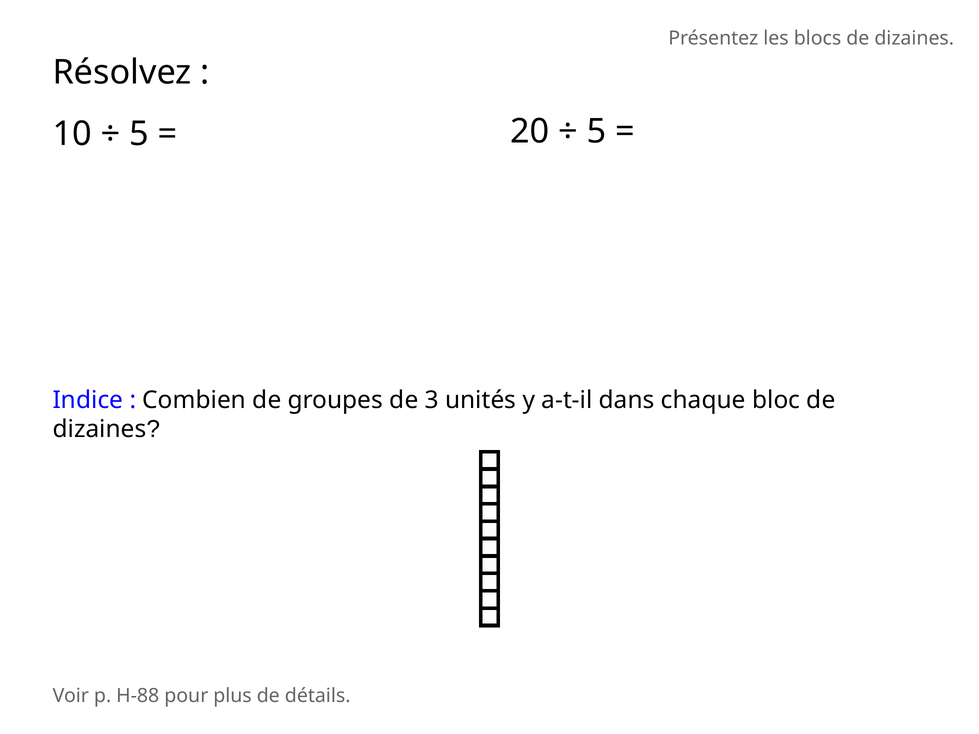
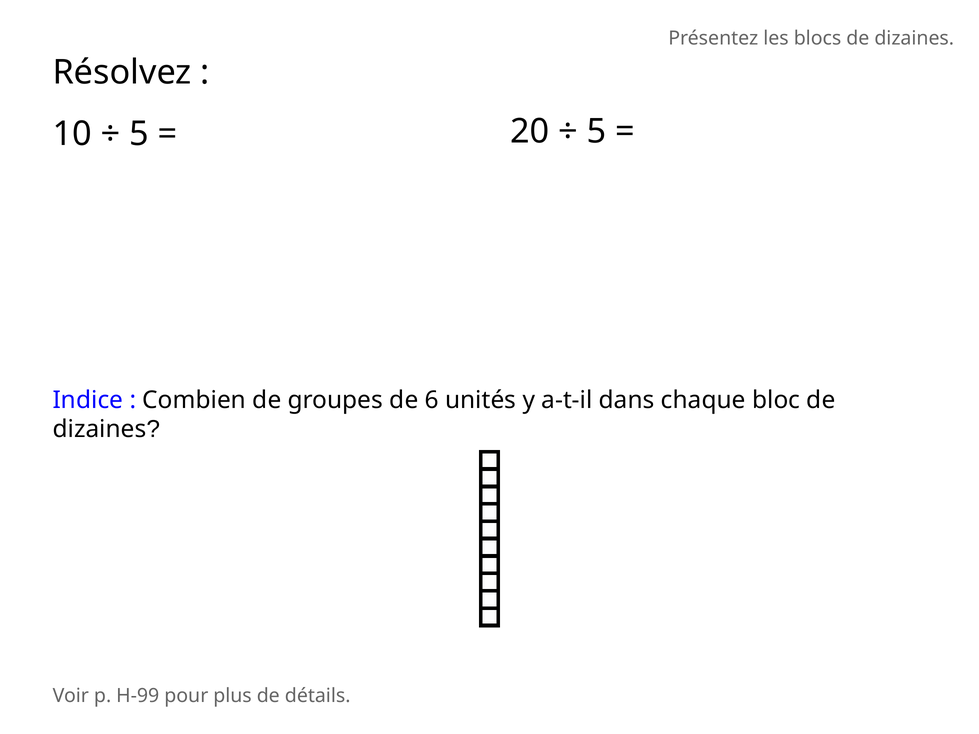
3: 3 -> 6
H-88: H-88 -> H-99
